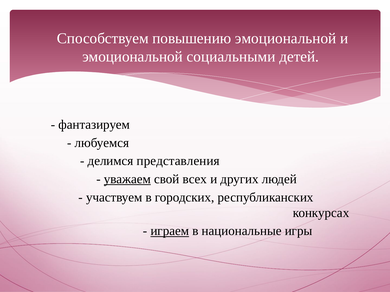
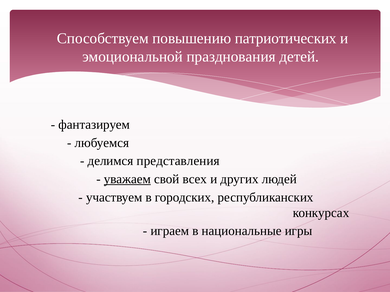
повышению эмоциональной: эмоциональной -> патриотических
социальными: социальными -> празднования
играем underline: present -> none
